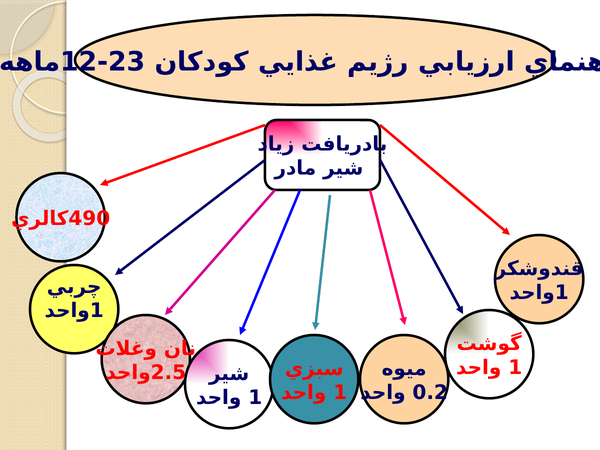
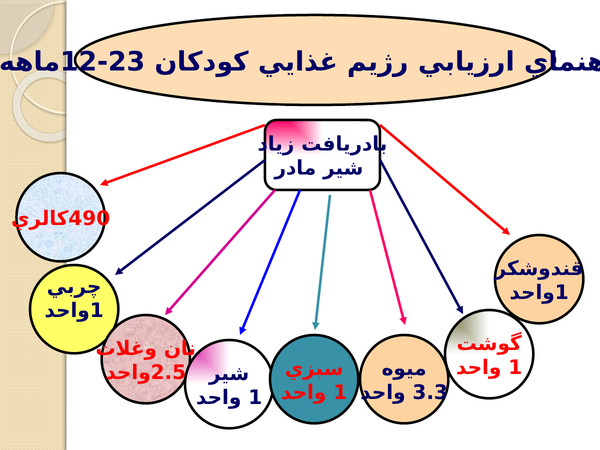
0.2: 0.2 -> 3.3
